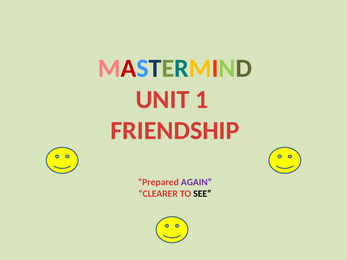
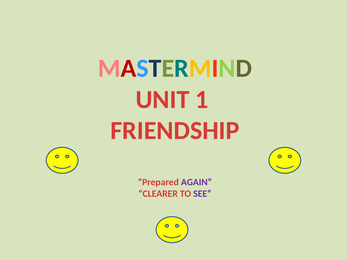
SEE colour: black -> purple
